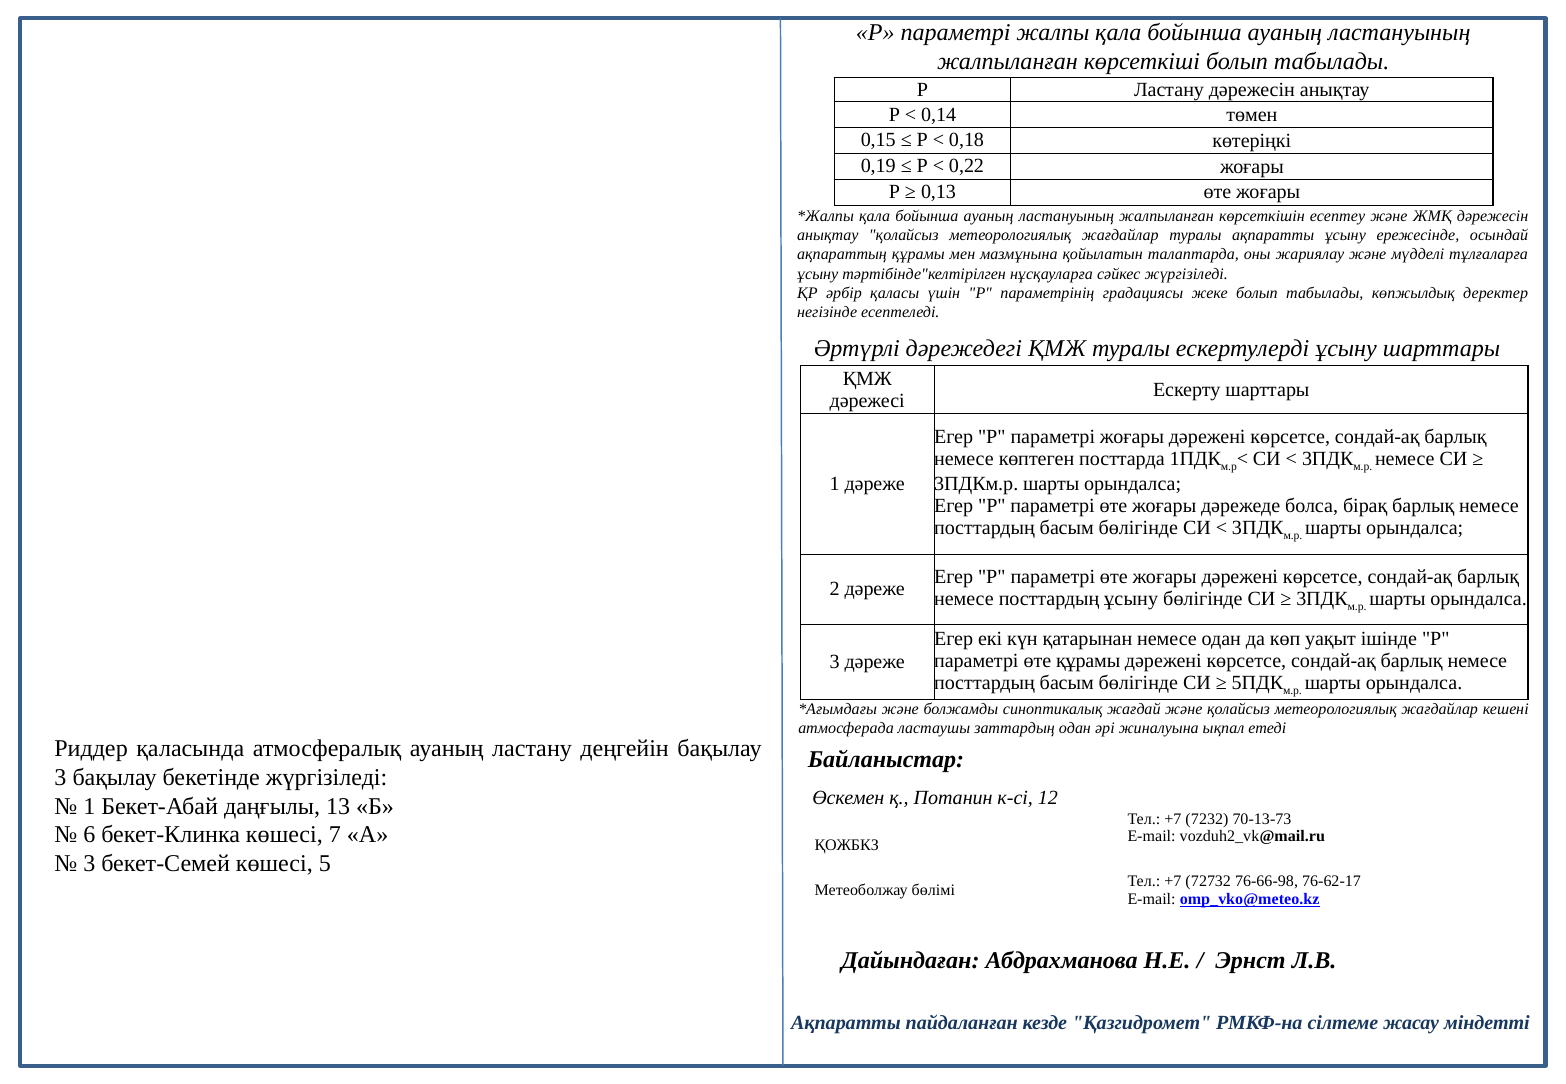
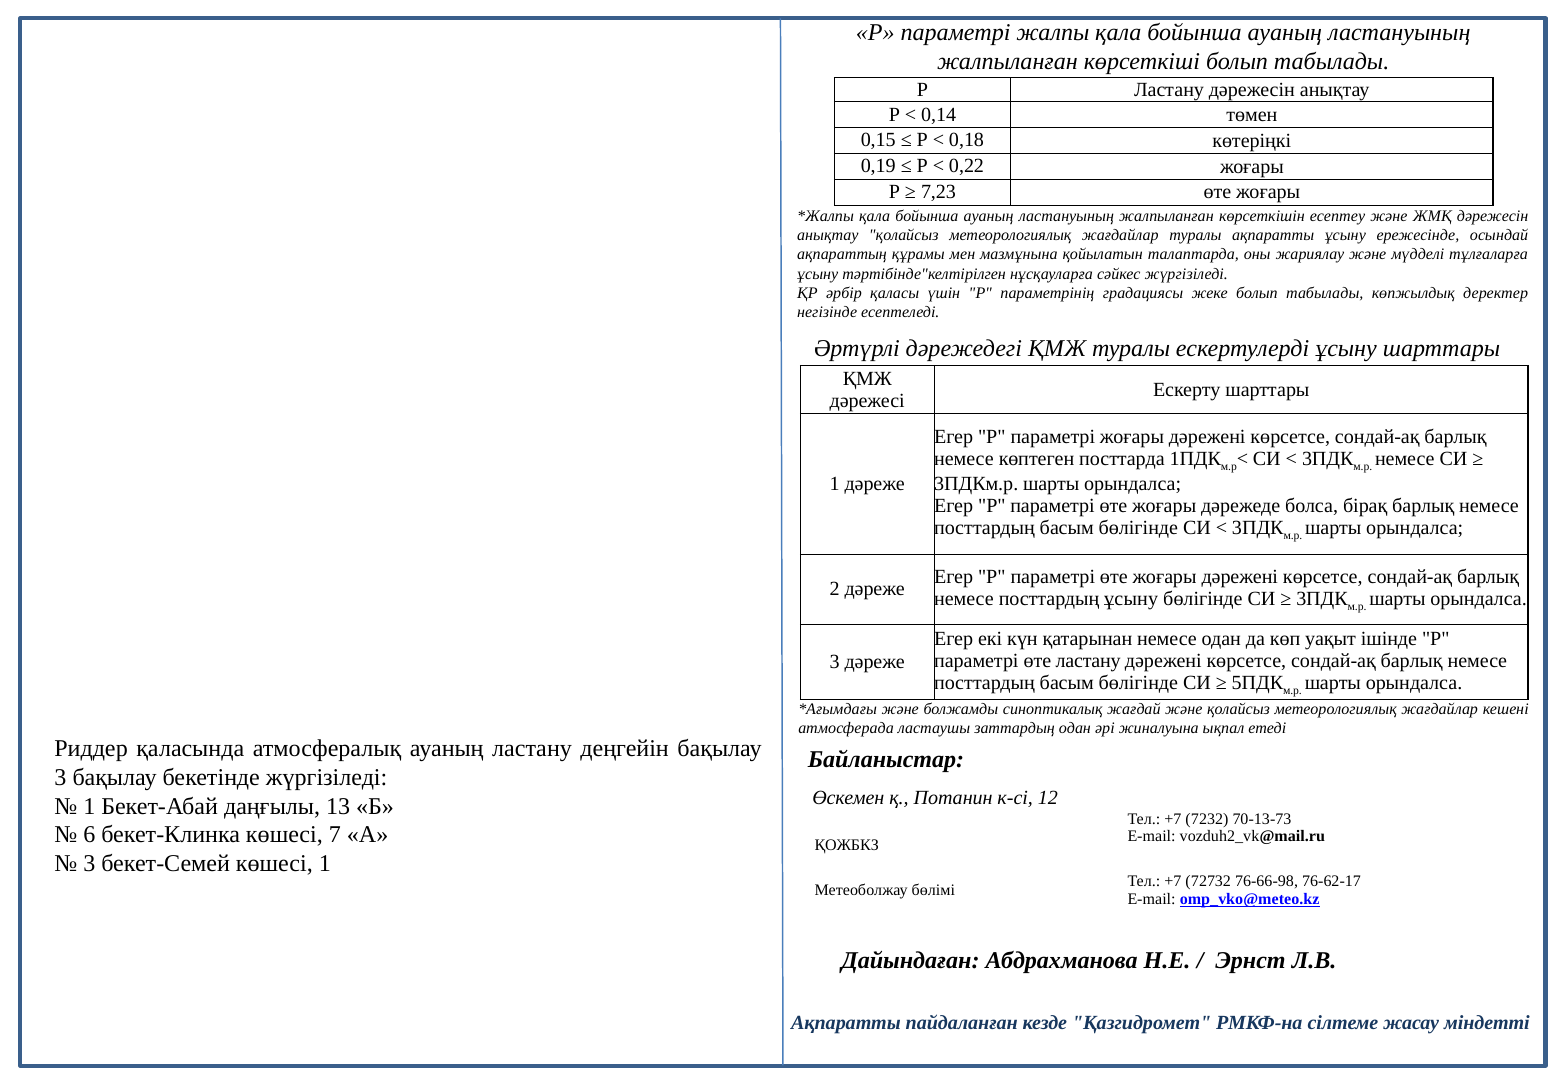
0,13: 0,13 -> 7,23
өте құрамы: құрамы -> ластану
көшесі 5: 5 -> 1
